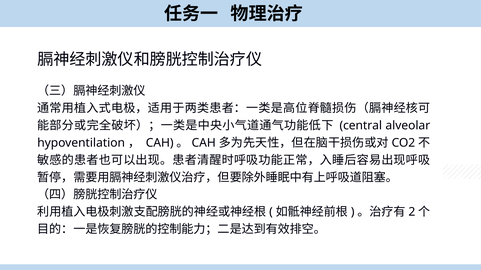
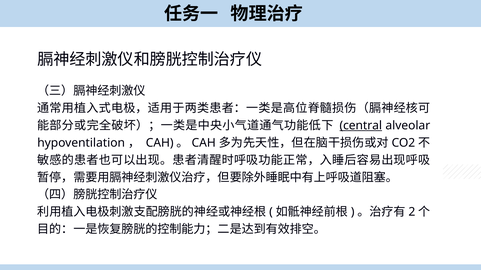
central underline: none -> present
